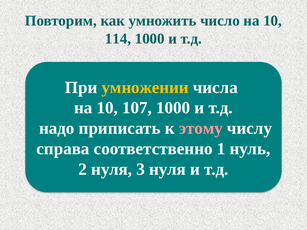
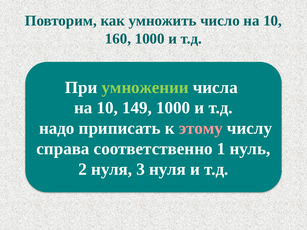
114: 114 -> 160
умножении colour: yellow -> light green
107: 107 -> 149
